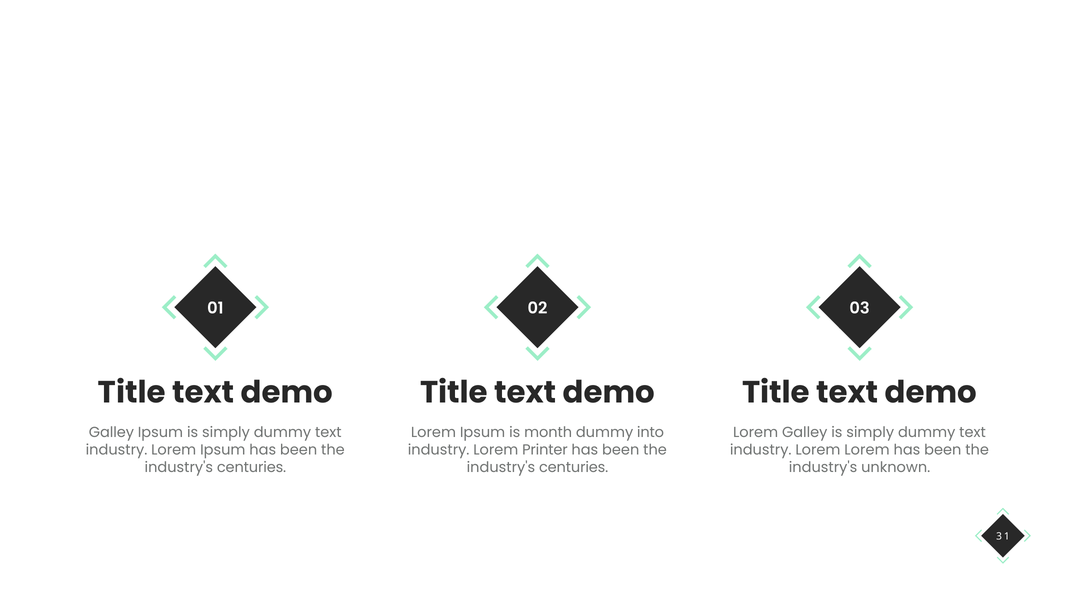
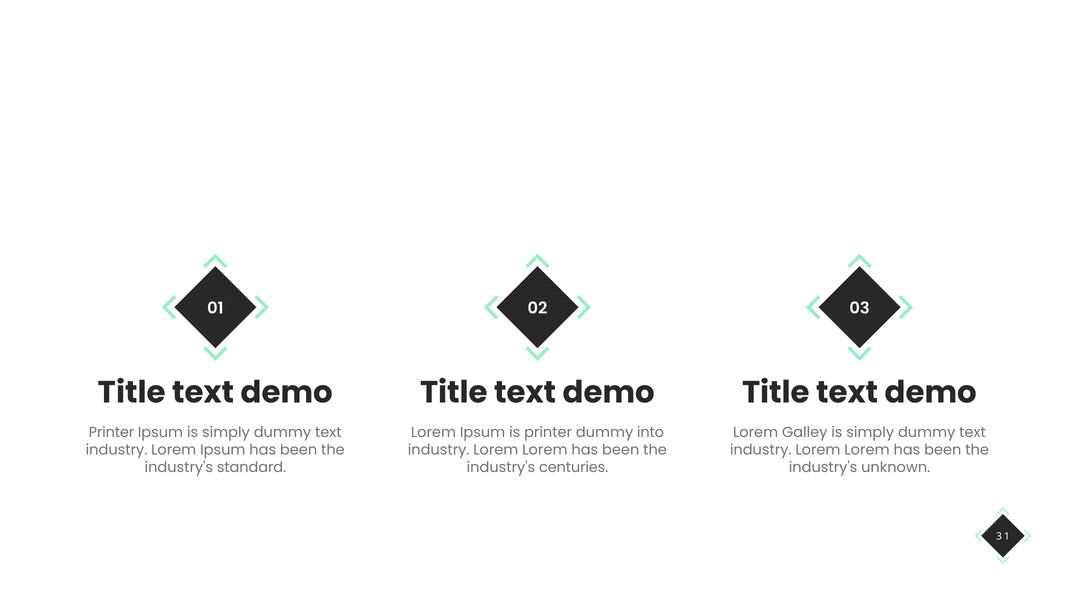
Galley at (111, 432): Galley -> Printer
is month: month -> printer
Printer at (545, 450): Printer -> Lorem
centuries at (252, 467): centuries -> standard
